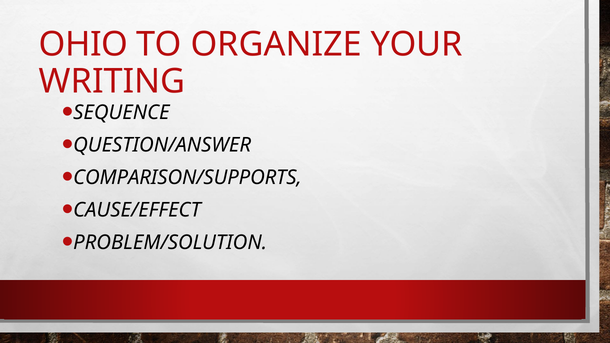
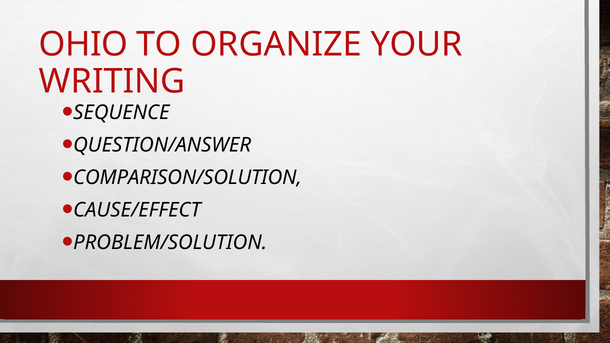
COMPARISON/SUPPORTS: COMPARISON/SUPPORTS -> COMPARISON/SOLUTION
